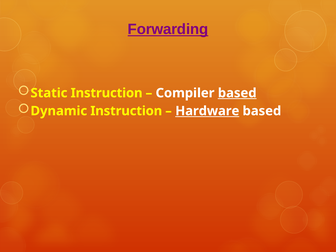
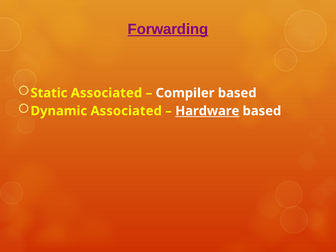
Static Instruction: Instruction -> Associated
based at (237, 93) underline: present -> none
Dynamic Instruction: Instruction -> Associated
